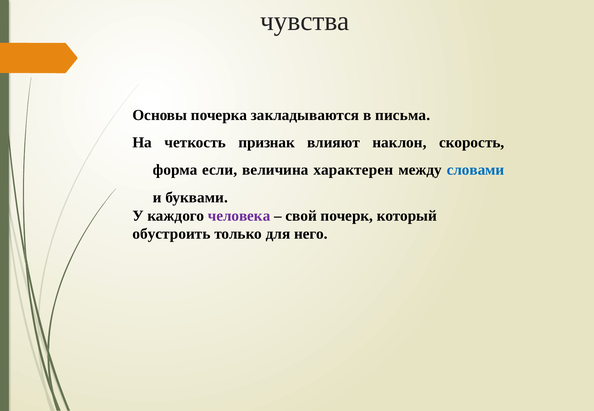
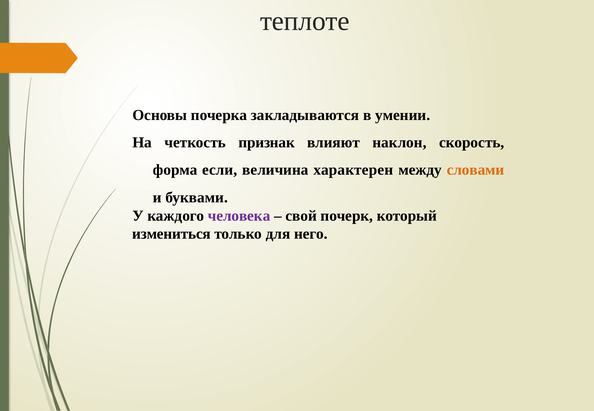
чувства: чувства -> теплоте
письма: письма -> умении
словами colour: blue -> orange
обустроить: обустроить -> измениться
